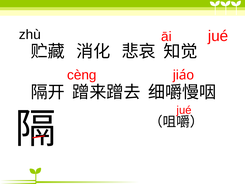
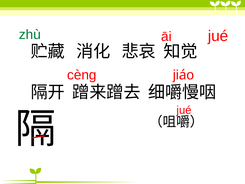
zhù colour: black -> green
